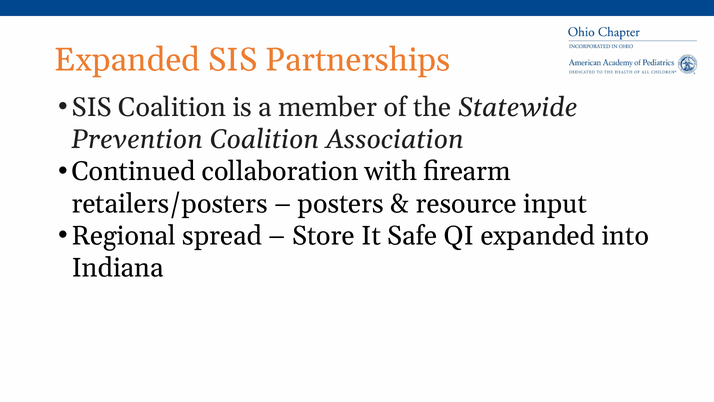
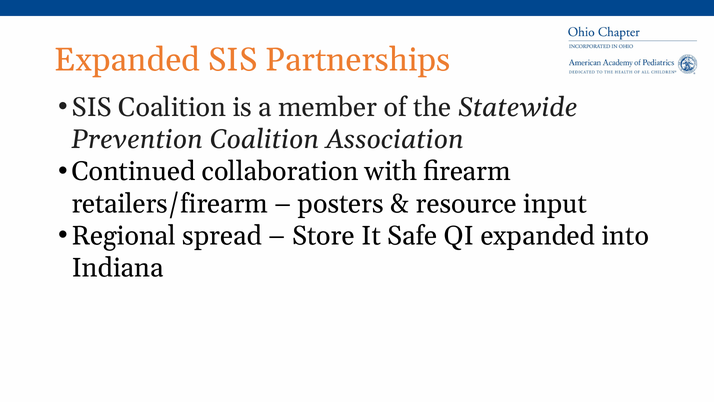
retailers/posters: retailers/posters -> retailers/firearm
